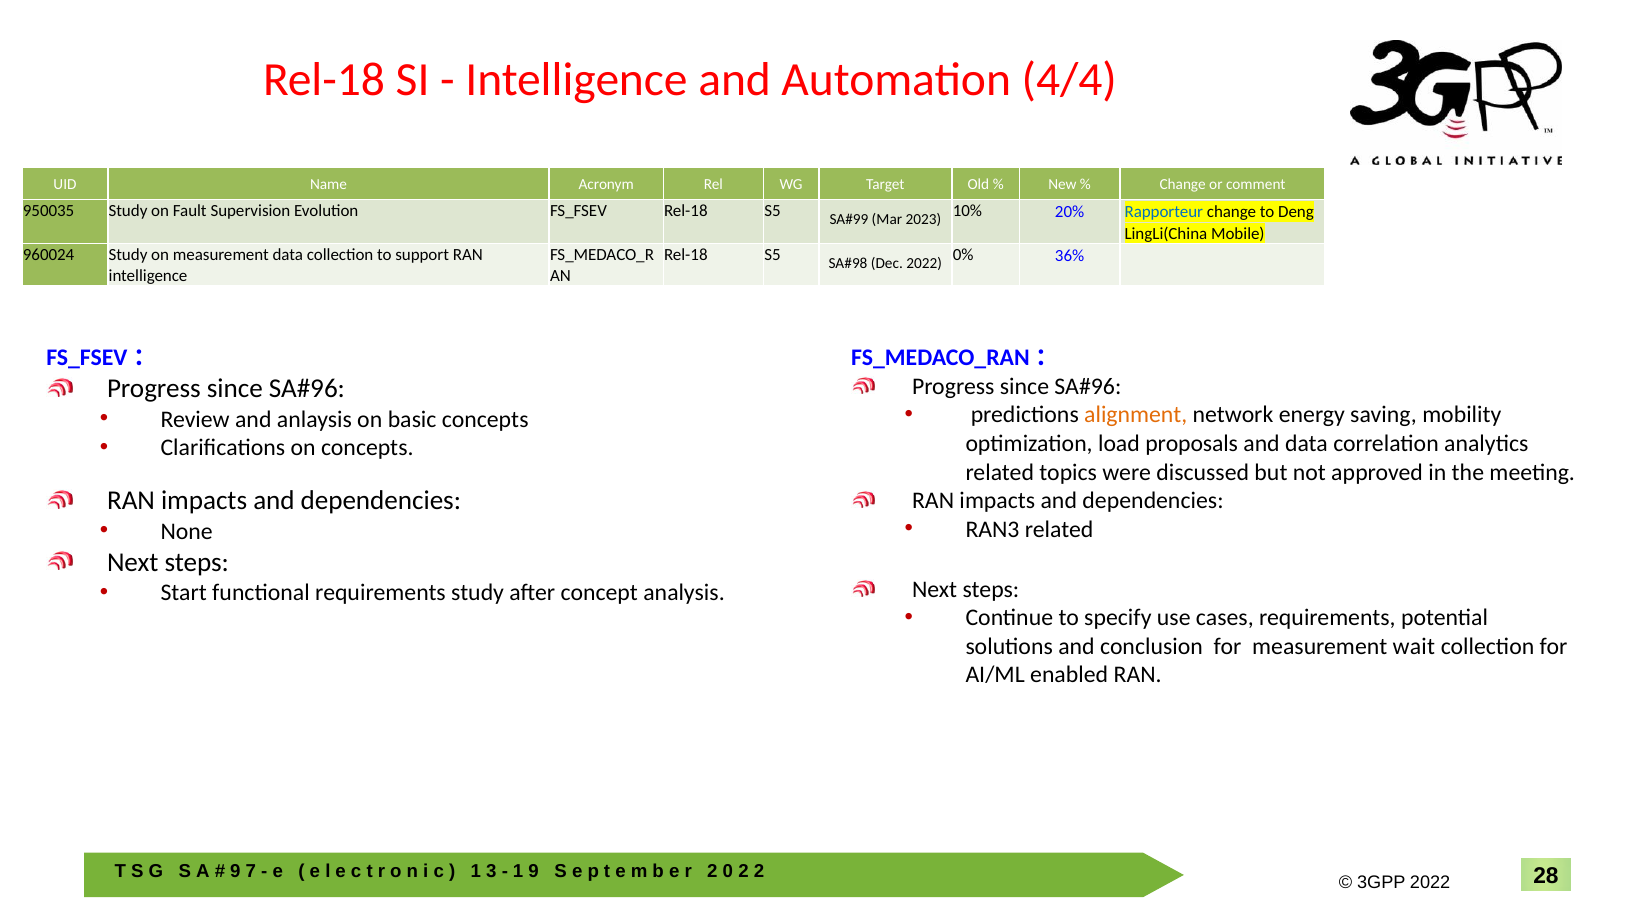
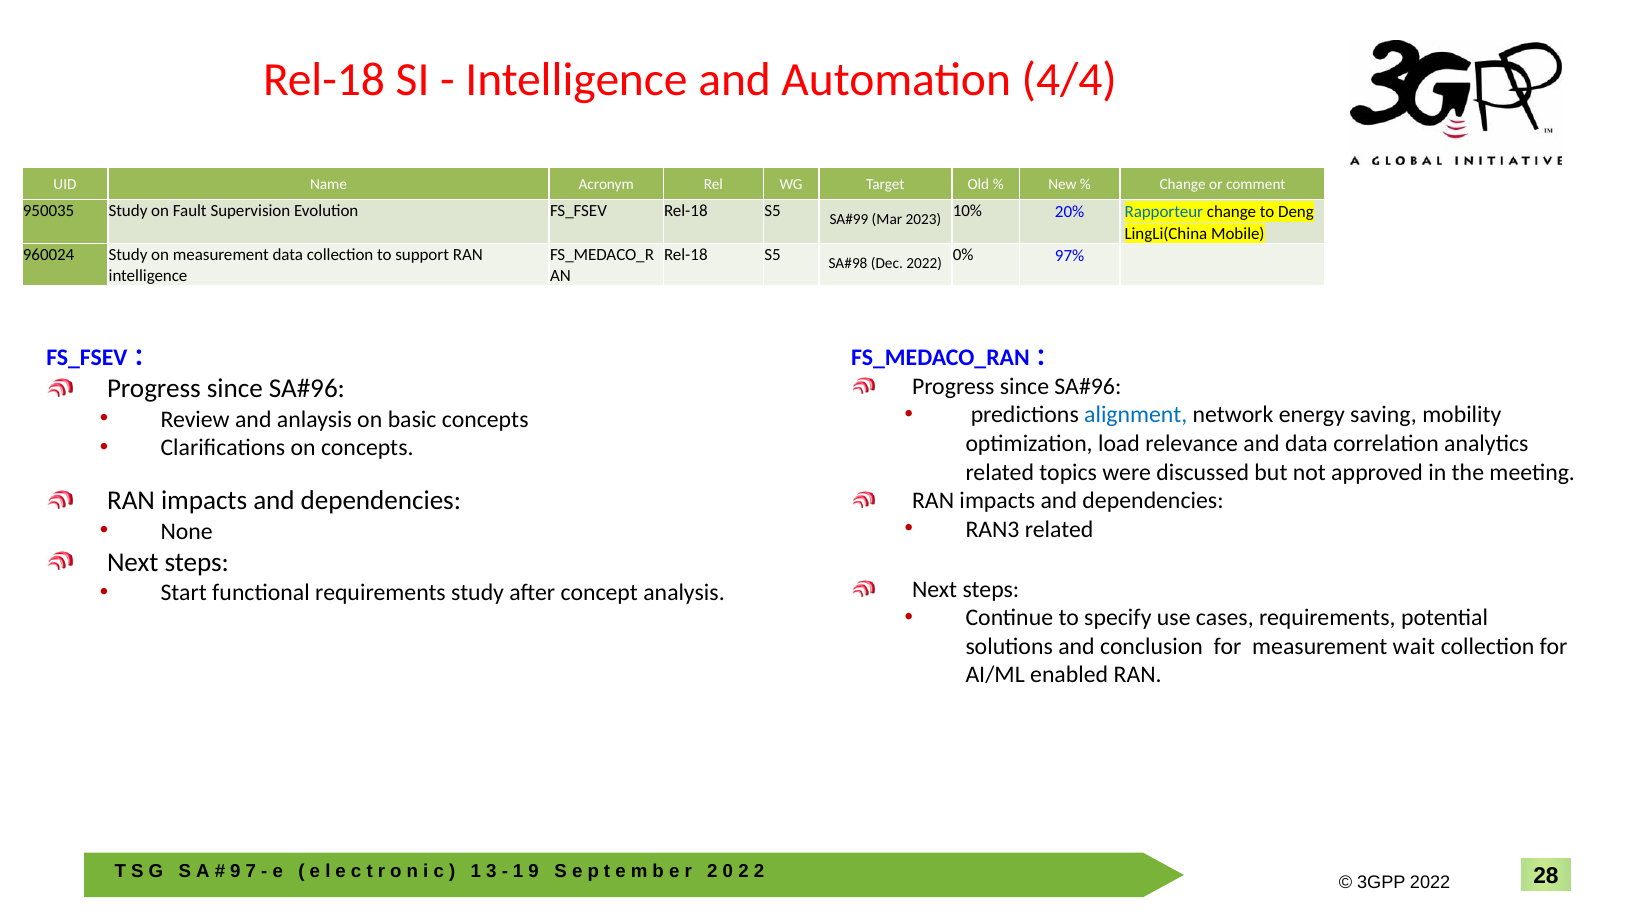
36%: 36% -> 97%
alignment colour: orange -> blue
proposals: proposals -> relevance
